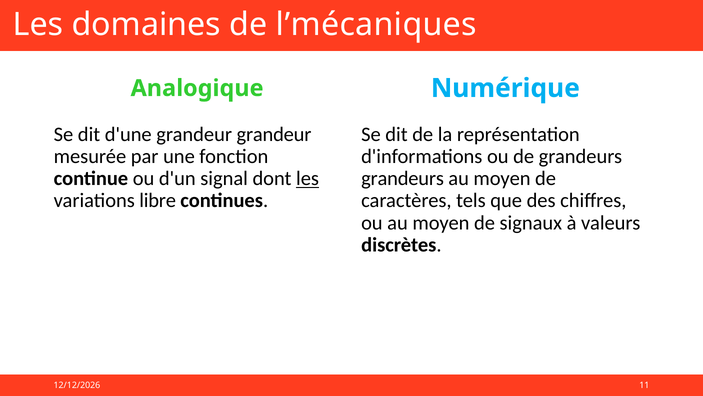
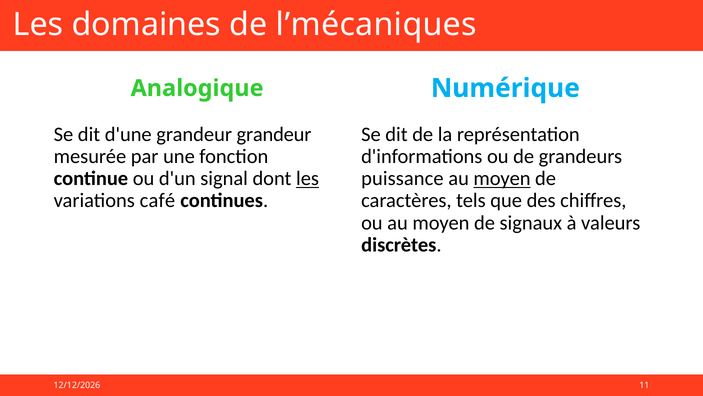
grandeurs at (403, 178): grandeurs -> puissance
moyen at (502, 178) underline: none -> present
libre: libre -> café
